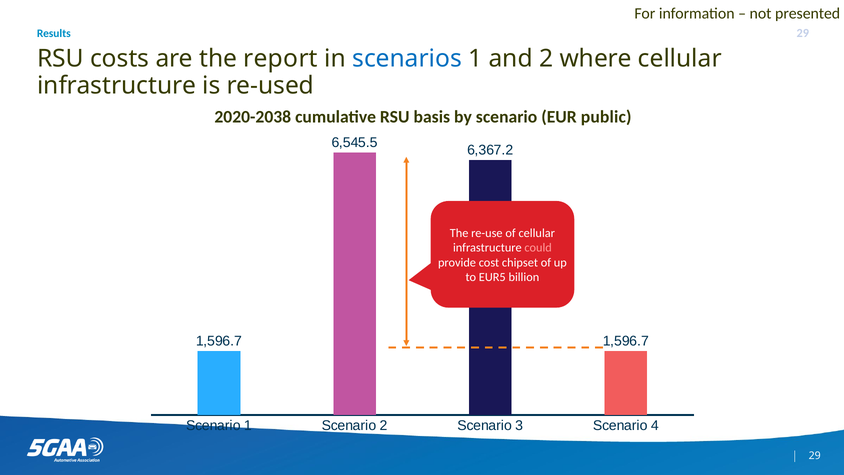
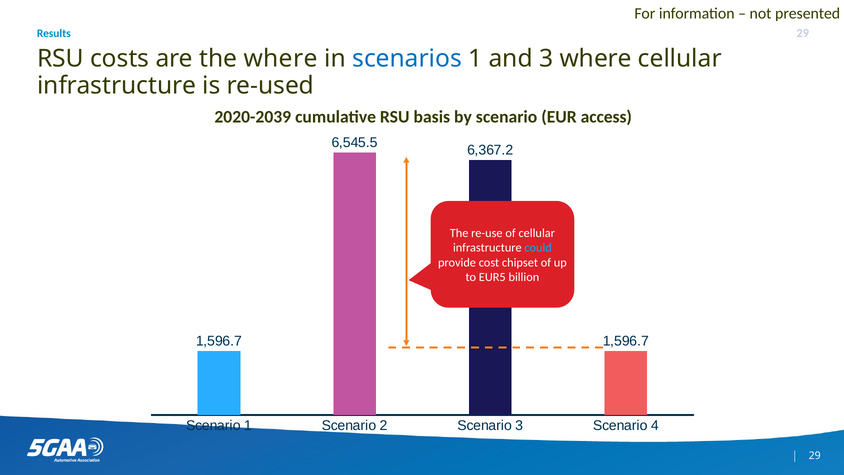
the report: report -> where
and 2: 2 -> 3
2020-2038: 2020-2038 -> 2020-2039
public: public -> access
could colour: pink -> light blue
